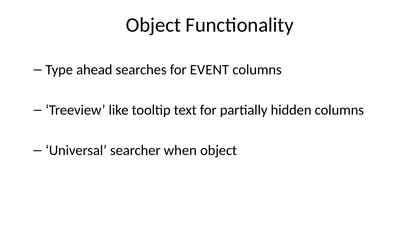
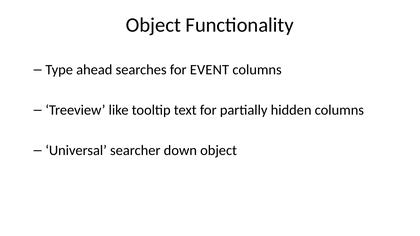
when: when -> down
